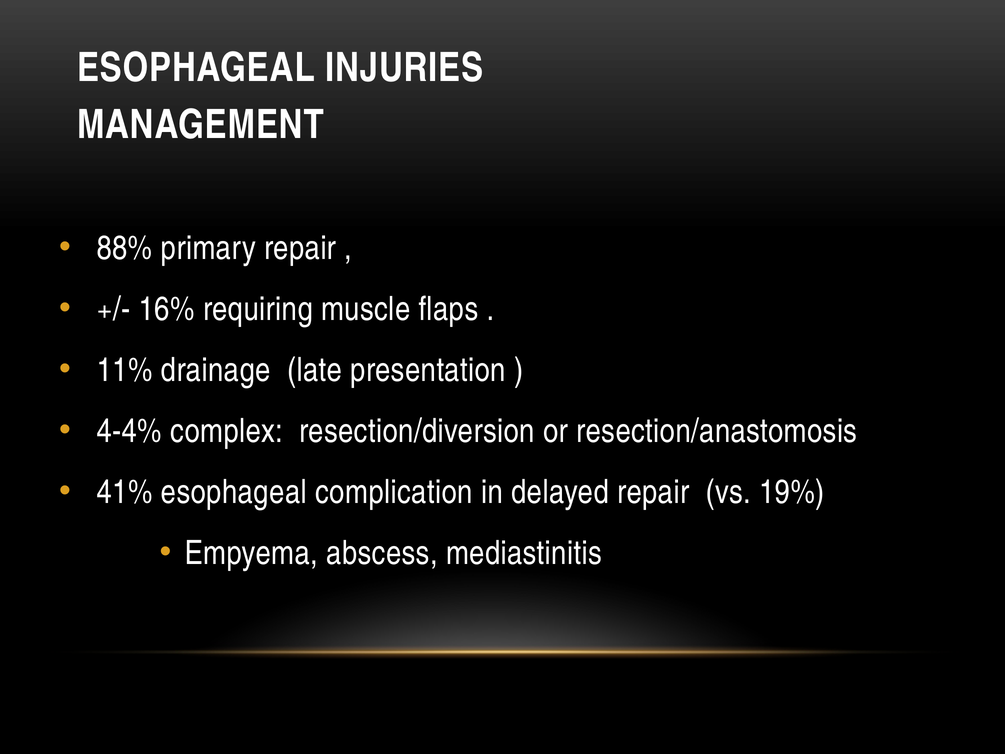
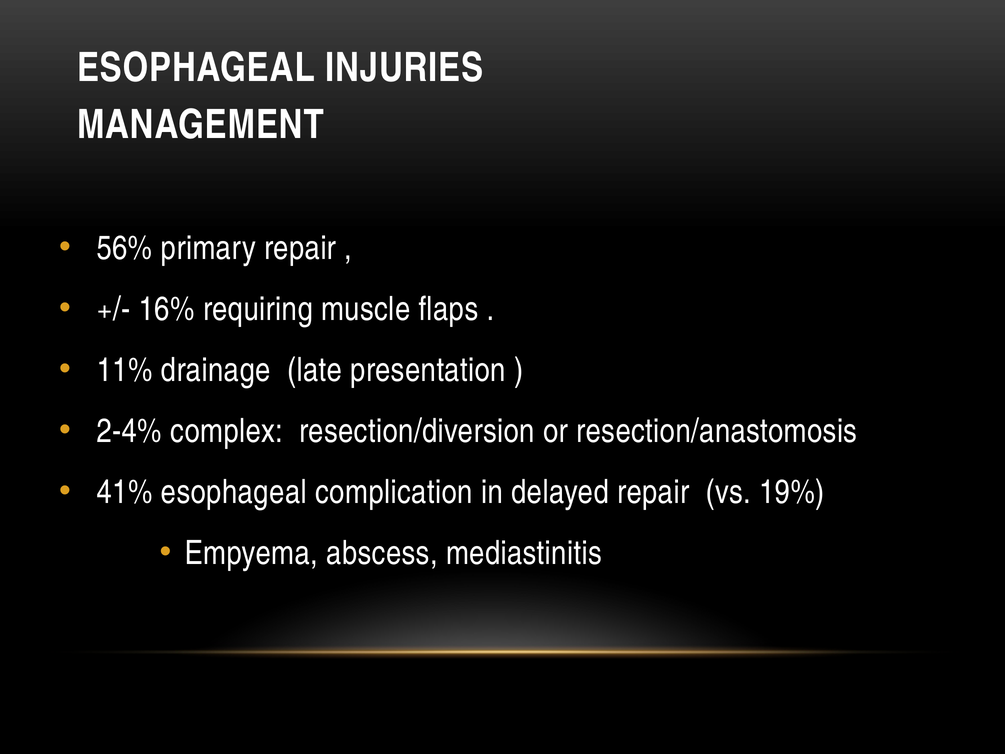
88%: 88% -> 56%
4-4%: 4-4% -> 2-4%
